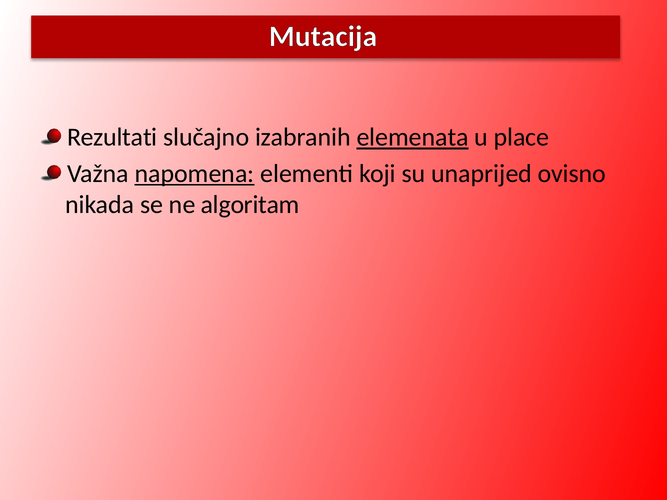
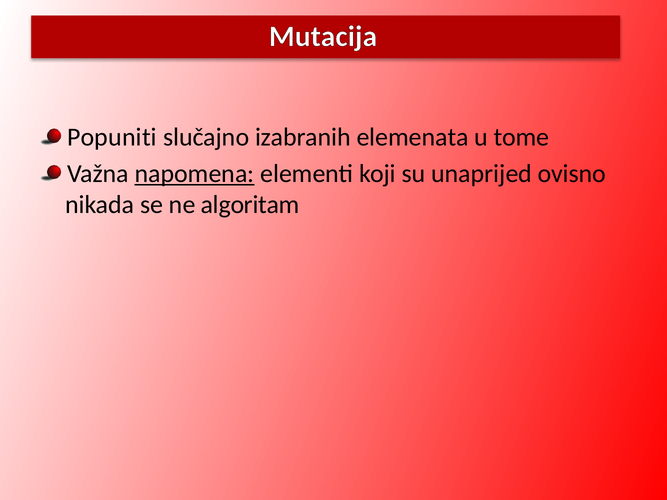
Rezultati: Rezultati -> Popuniti
elemenata underline: present -> none
place: place -> tome
